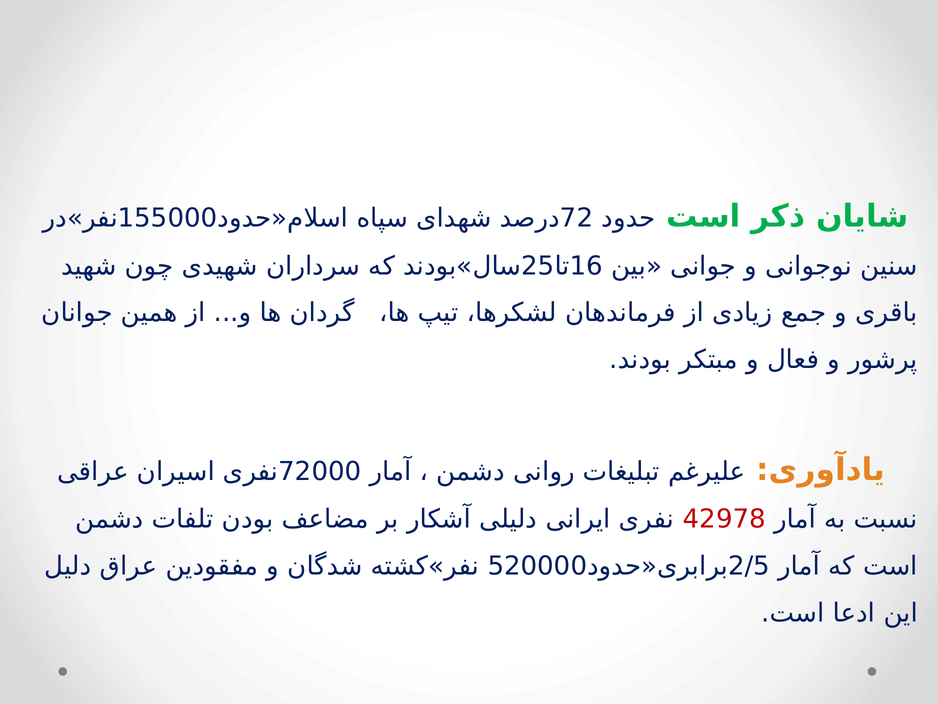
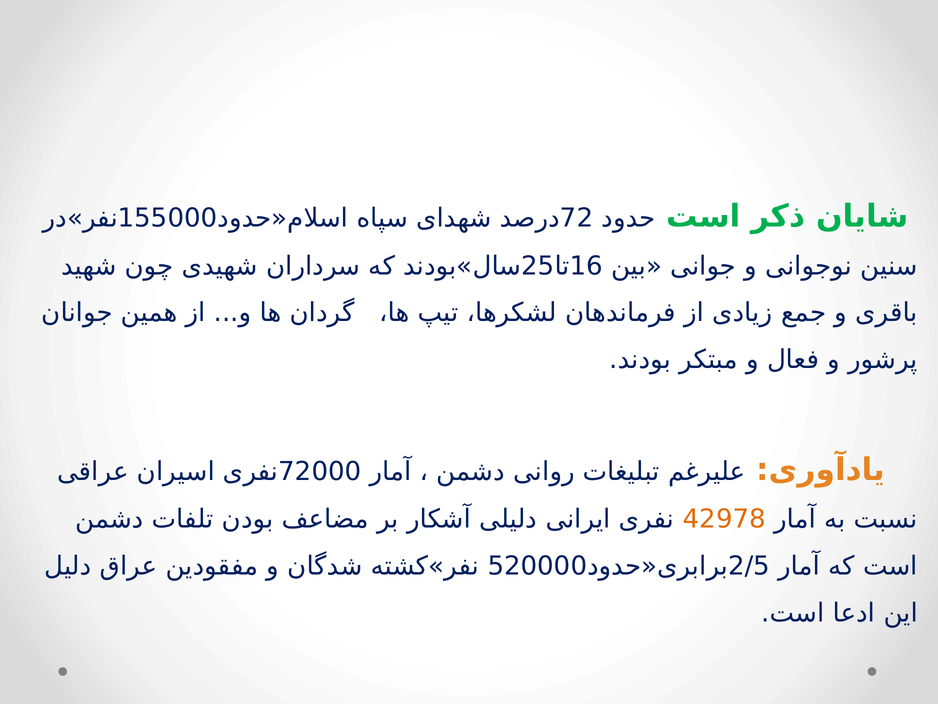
42978 colour: red -> orange
